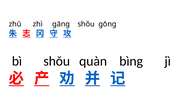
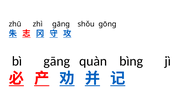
bì shǒu: shǒu -> gāng
